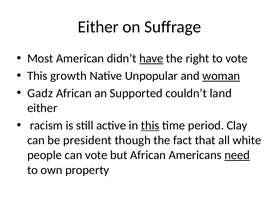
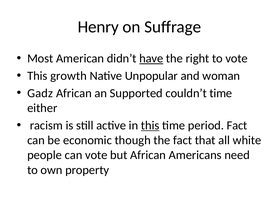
Either at (98, 27): Either -> Henry
woman underline: present -> none
couldn’t land: land -> time
period Clay: Clay -> Fact
president: president -> economic
need underline: present -> none
